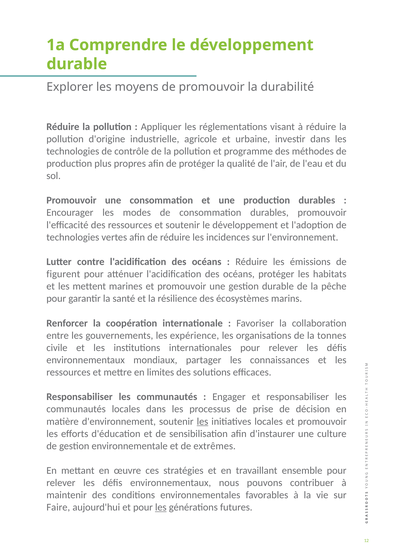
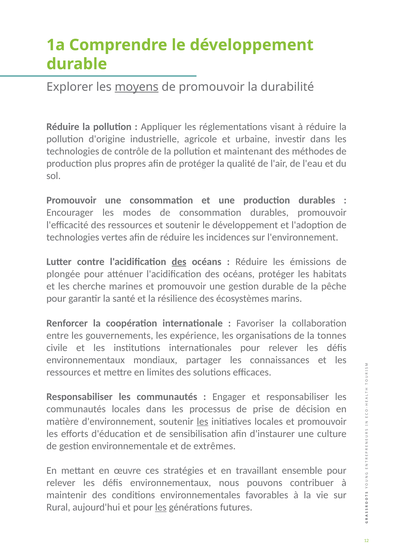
moyens underline: none -> present
programme: programme -> maintenant
des at (179, 262) underline: none -> present
figurent: figurent -> plongée
mettent: mettent -> cherche
Faire: Faire -> Rural
